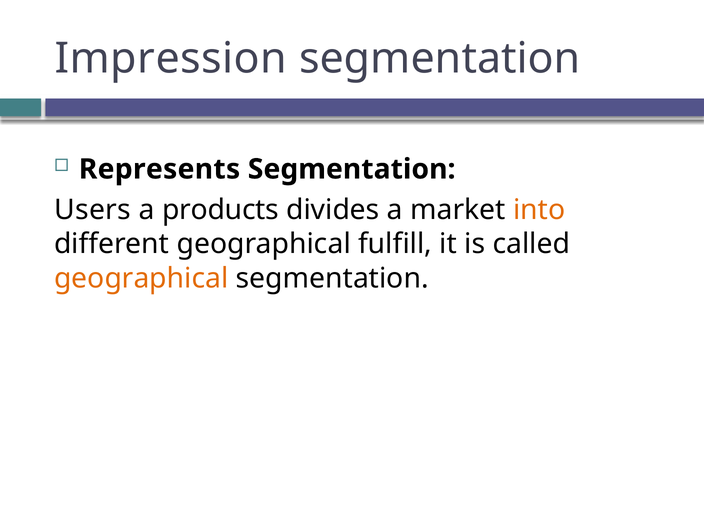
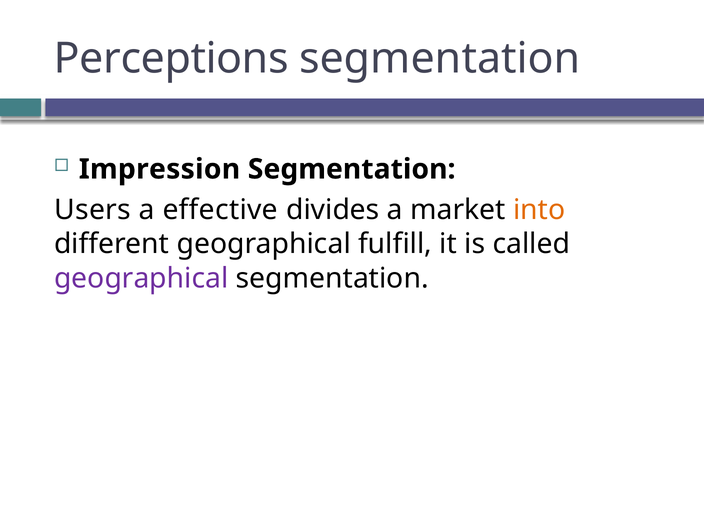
Impression: Impression -> Perceptions
Represents: Represents -> Impression
products: products -> effective
geographical at (141, 278) colour: orange -> purple
